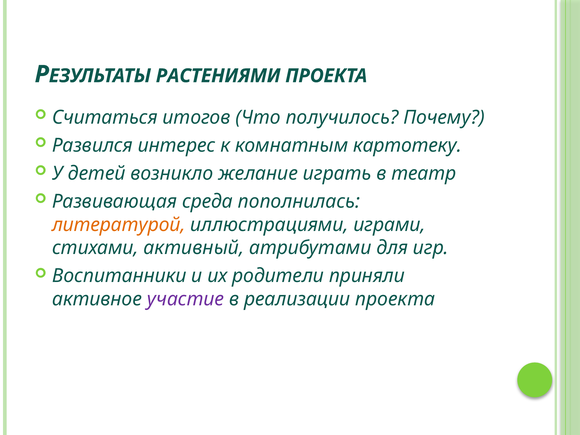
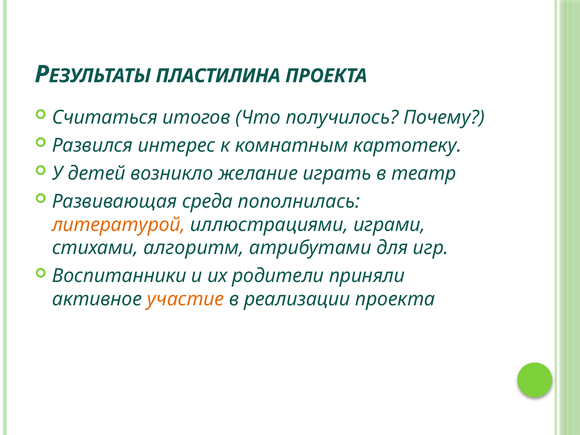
РАСТЕНИЯМИ: РАСТЕНИЯМИ -> ПЛАСТИЛИНА
активный: активный -> алгоритм
участие colour: purple -> orange
